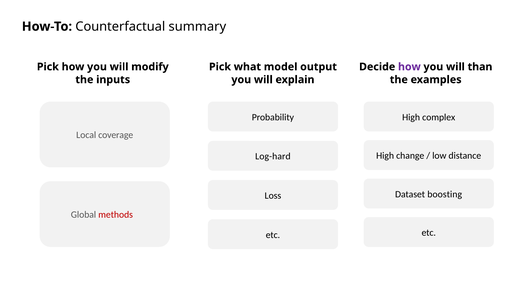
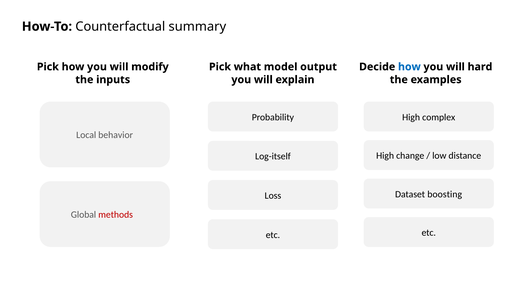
how at (409, 67) colour: purple -> blue
than: than -> hard
coverage: coverage -> behavior
Log-hard: Log-hard -> Log-itself
